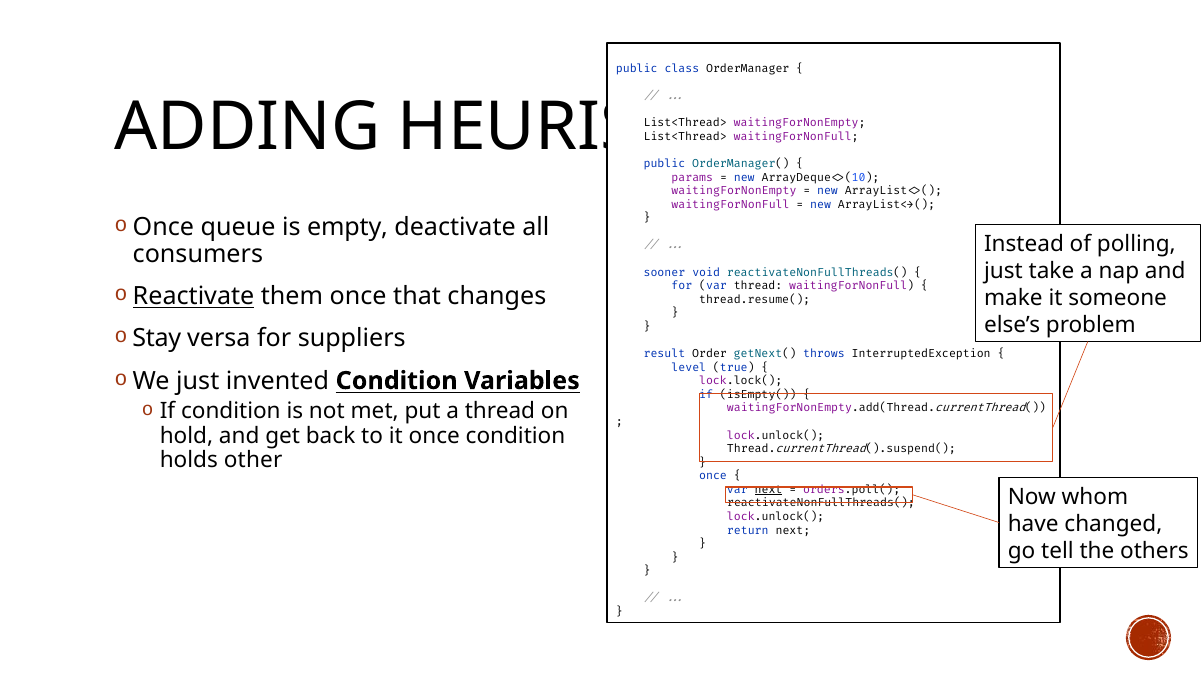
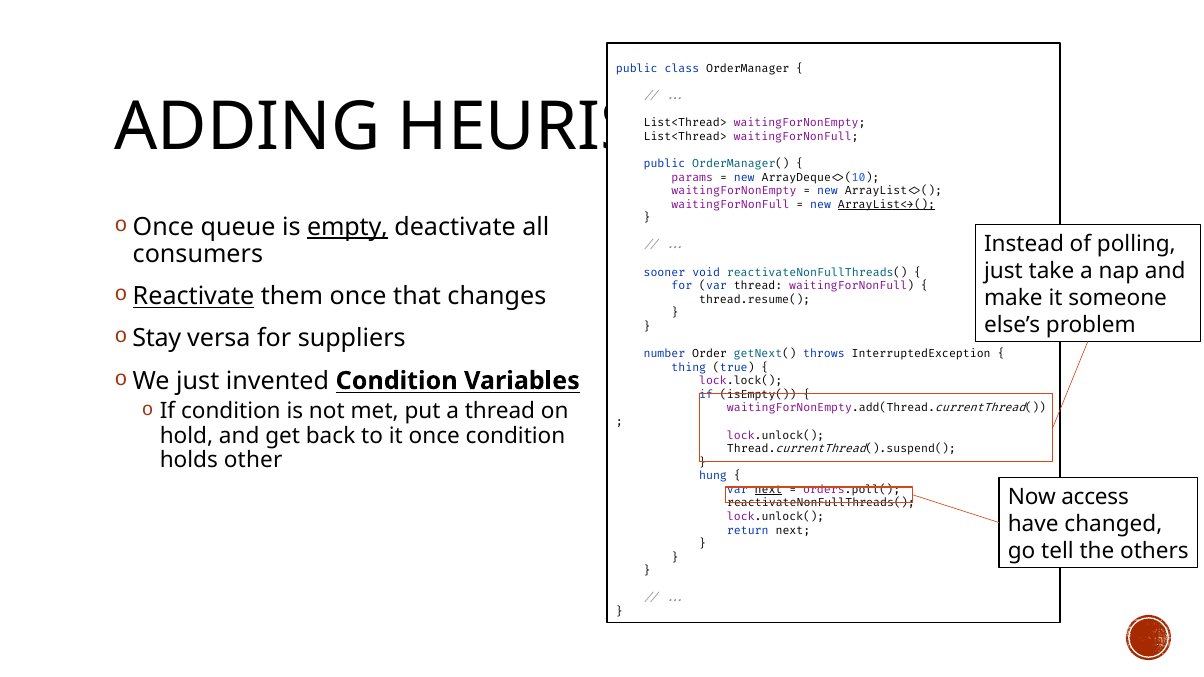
ArrayList<>( at (887, 205) underline: none -> present
empty underline: none -> present
result: result -> number
level: level -> thing
once at (713, 476): once -> hung
whom: whom -> access
